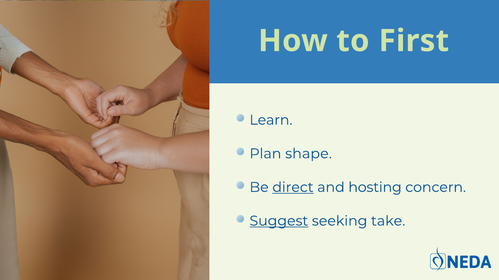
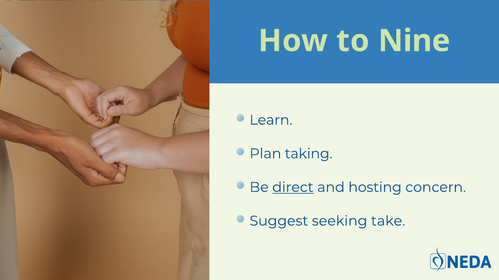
First: First -> Nine
shape: shape -> taking
Suggest underline: present -> none
